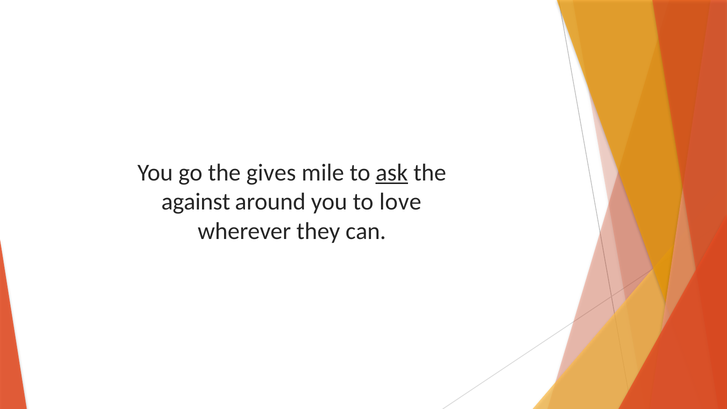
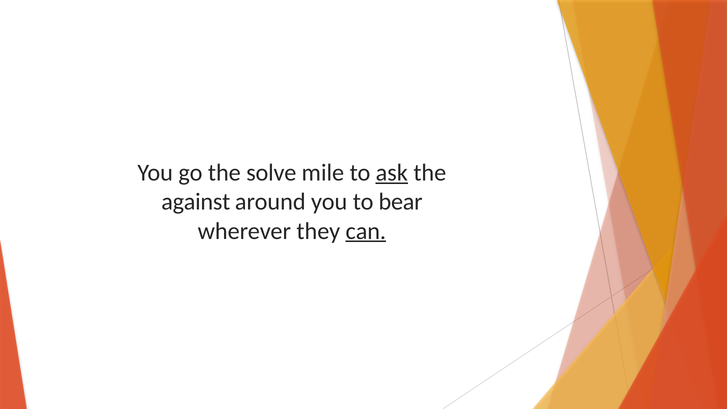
gives: gives -> solve
love: love -> bear
can underline: none -> present
